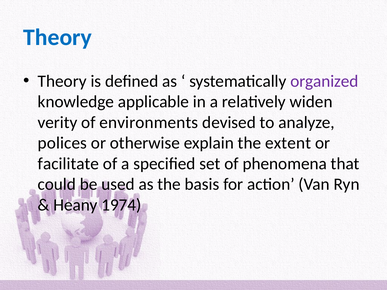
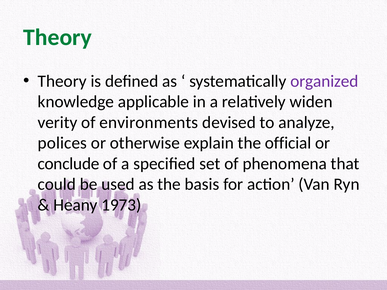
Theory at (58, 37) colour: blue -> green
extent: extent -> official
facilitate: facilitate -> conclude
1974: 1974 -> 1973
